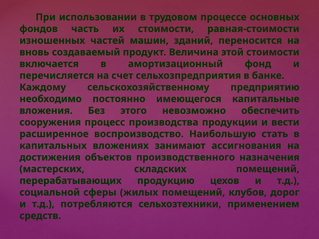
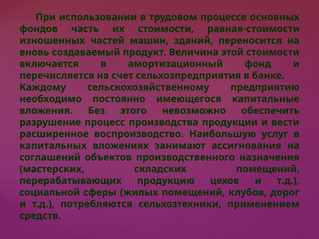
сооружения: сооружения -> разрушение
стать: стать -> услуг
достижения: достижения -> соглашений
